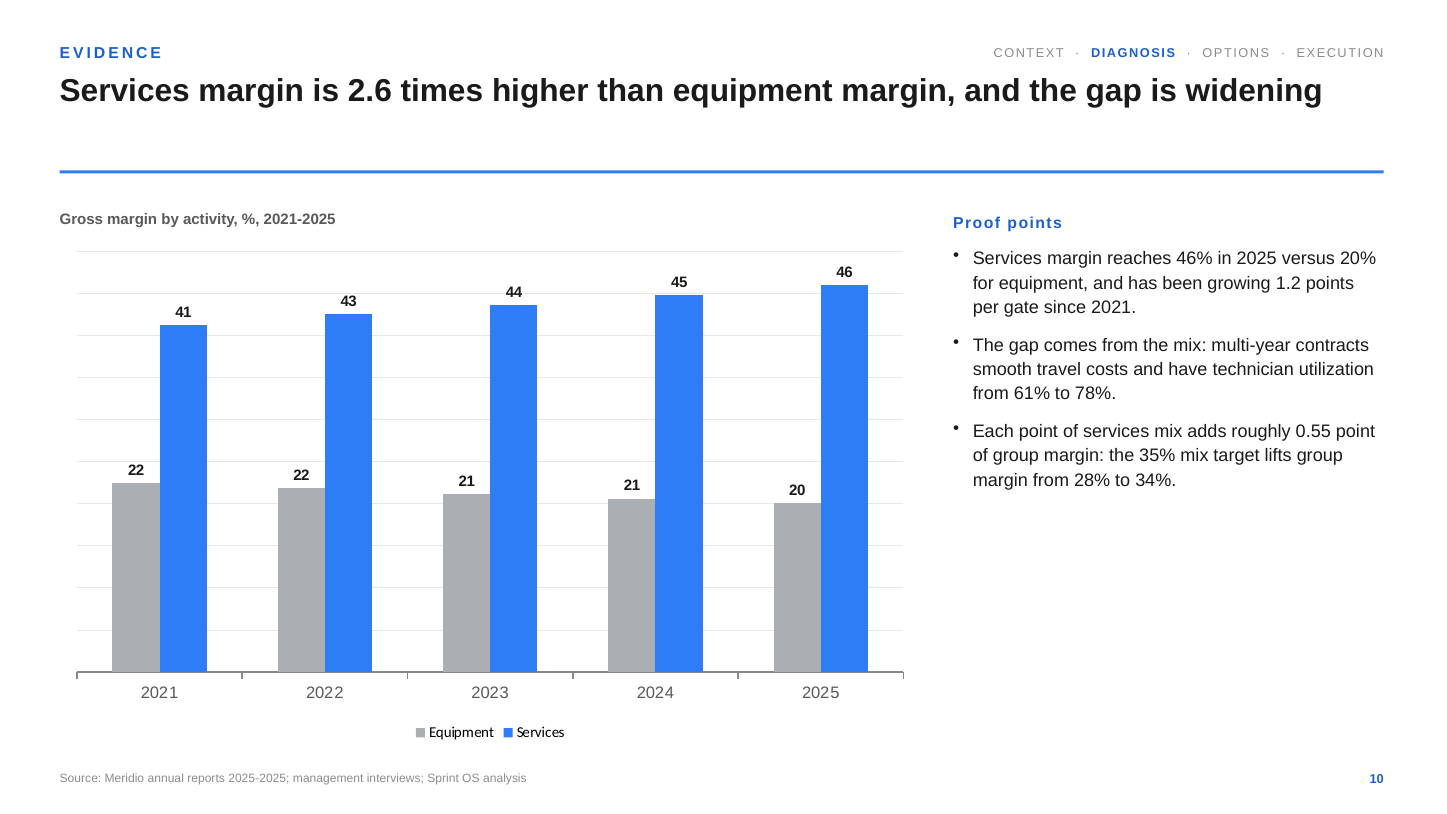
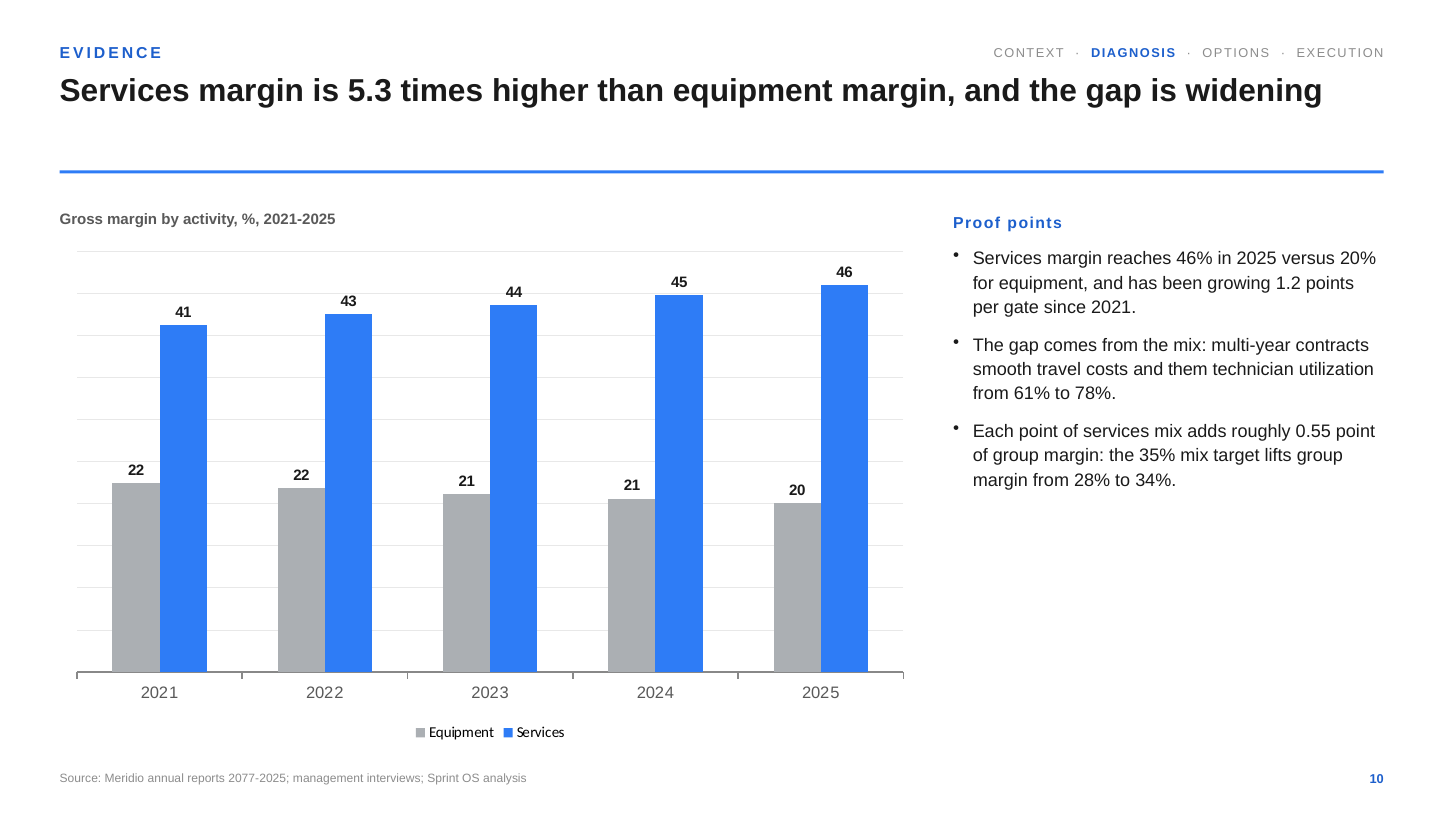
2.6: 2.6 -> 5.3
have: have -> them
2025-2025: 2025-2025 -> 2077-2025
